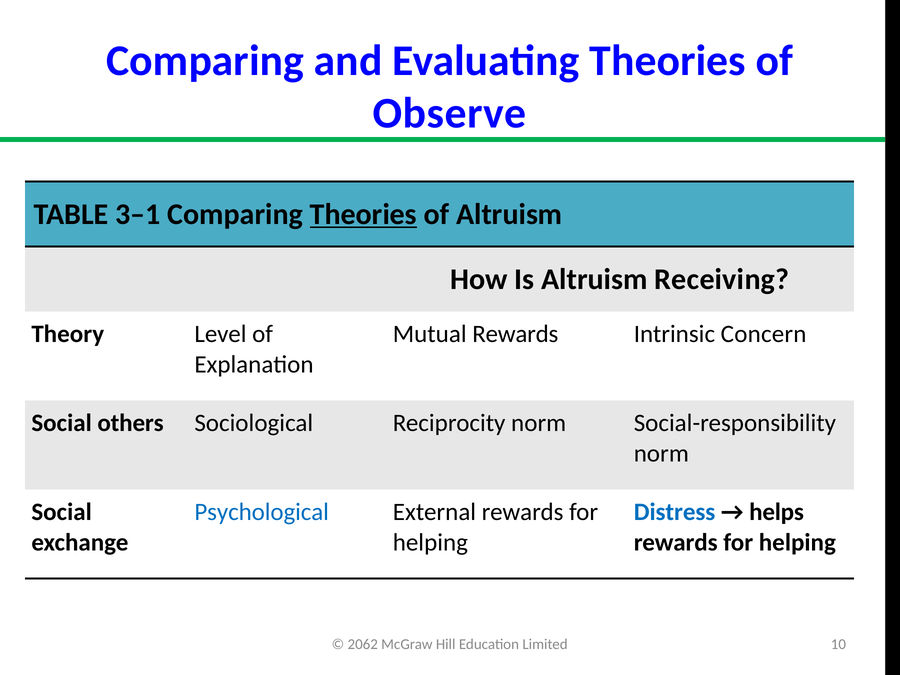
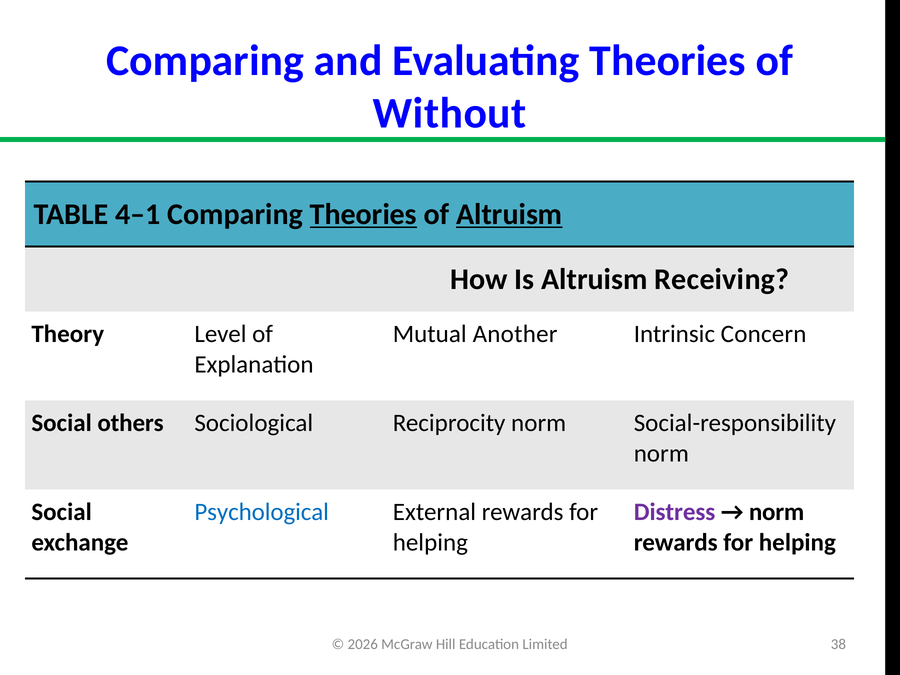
Observe: Observe -> Without
3–1: 3–1 -> 4–1
Altruism at (509, 214) underline: none -> present
Mutual Rewards: Rewards -> Another
Distress colour: blue -> purple
helps at (777, 512): helps -> norm
2062: 2062 -> 2026
10: 10 -> 38
